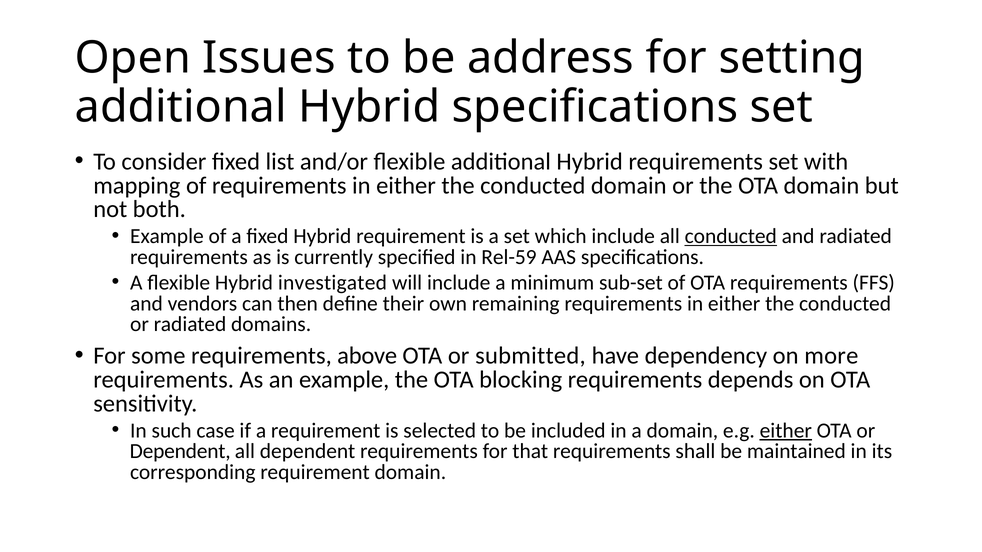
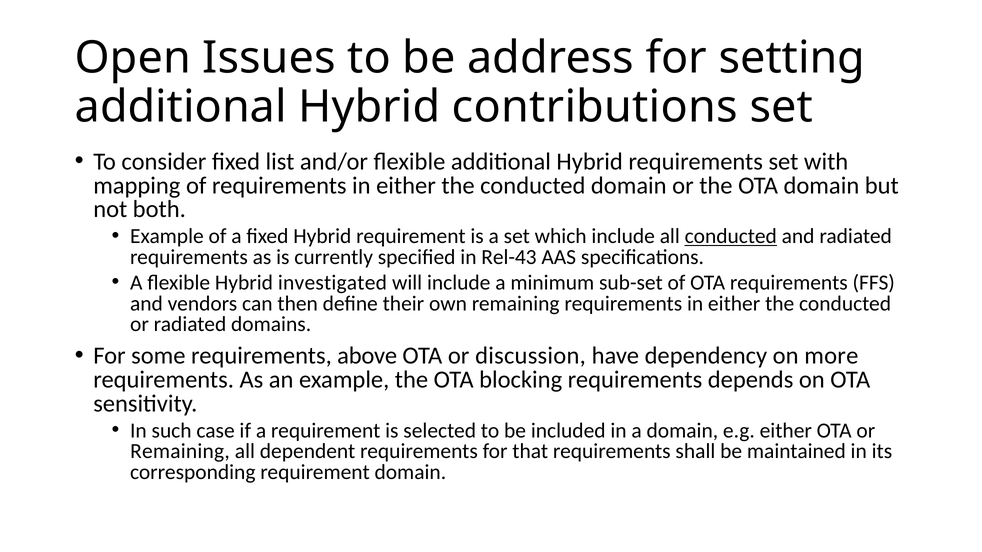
Hybrid specifications: specifications -> contributions
Rel-59: Rel-59 -> Rel-43
submitted: submitted -> discussion
either at (786, 431) underline: present -> none
Dependent at (180, 452): Dependent -> Remaining
